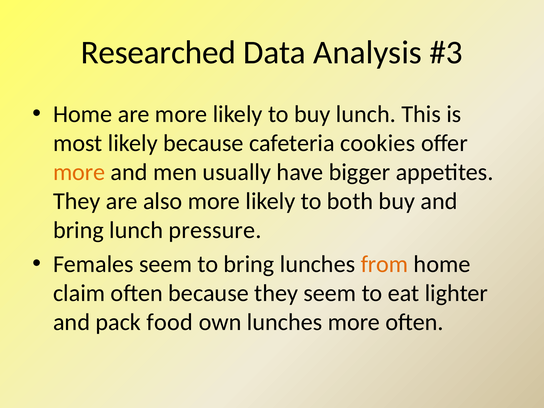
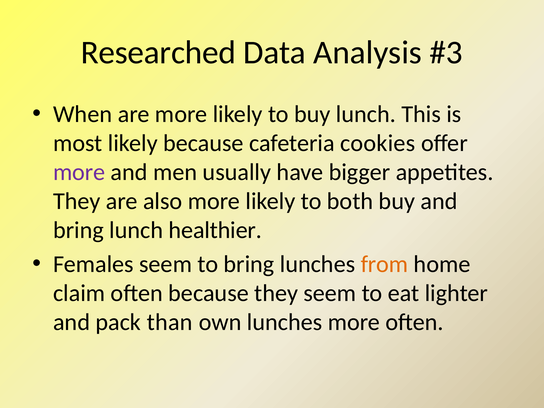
Home at (83, 114): Home -> When
more at (79, 172) colour: orange -> purple
pressure: pressure -> healthier
food: food -> than
